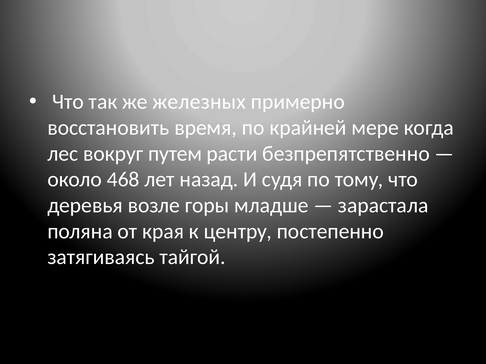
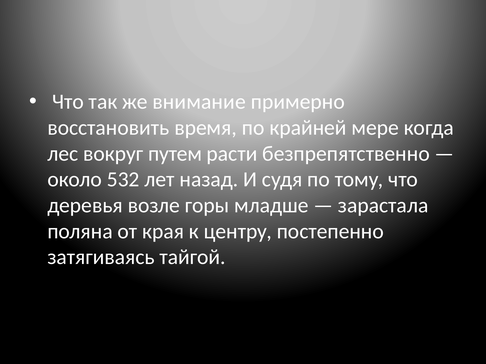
железных: железных -> внимание
468: 468 -> 532
